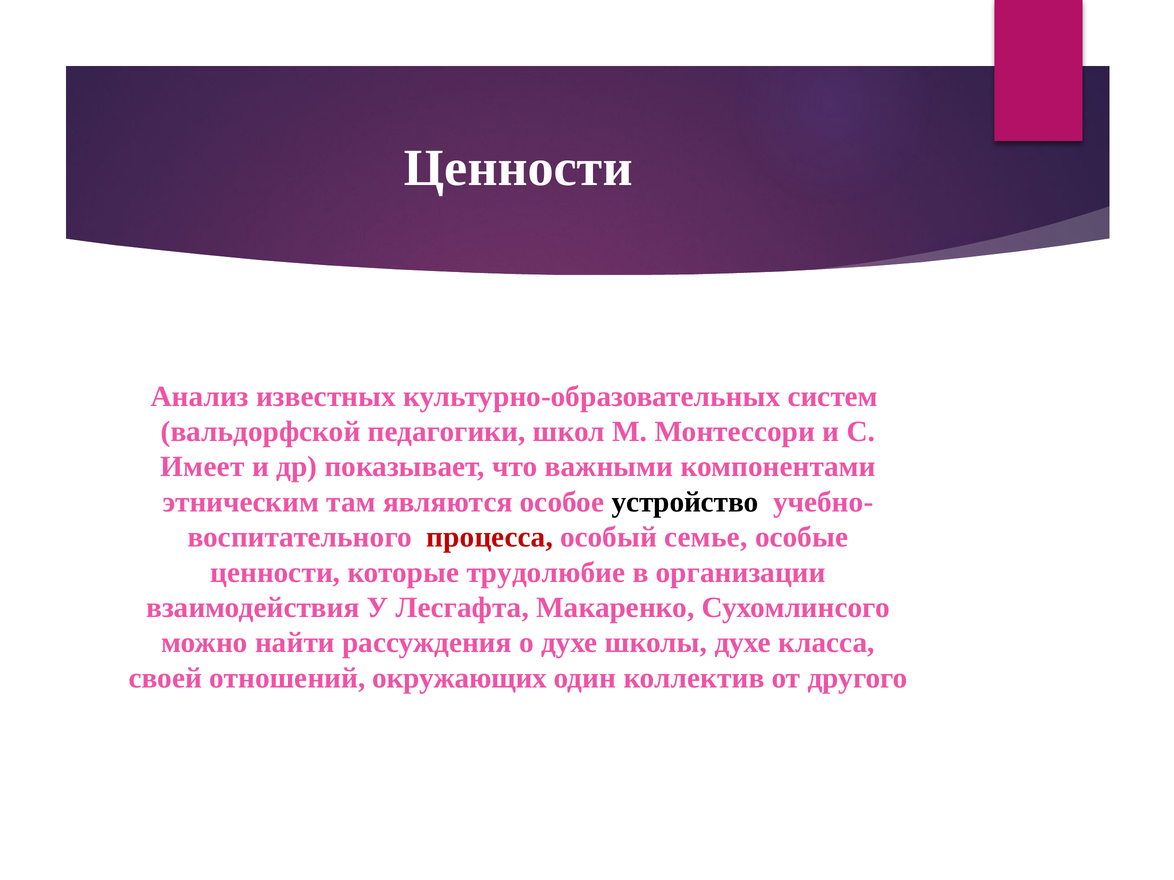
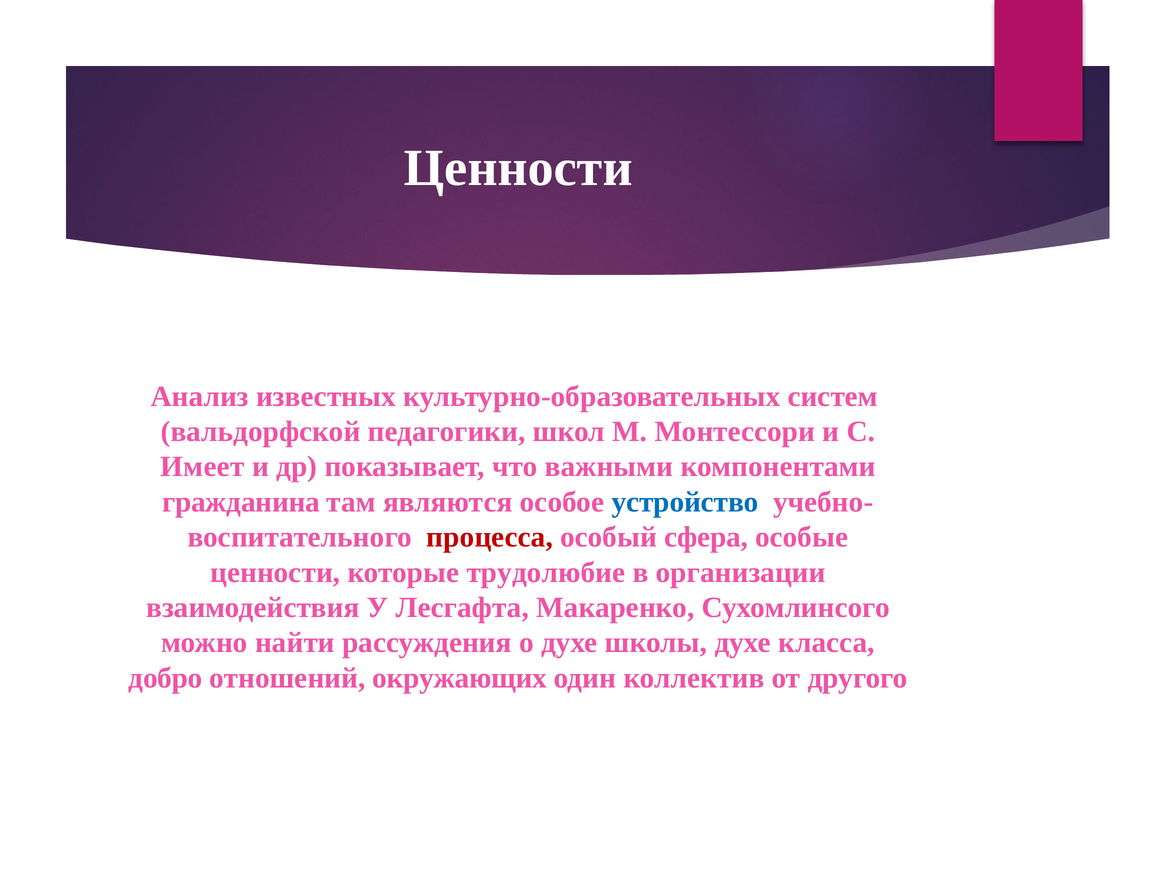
этническим: этническим -> гражданина
устройство colour: black -> blue
семье: семье -> сфера
своей: своей -> добро
